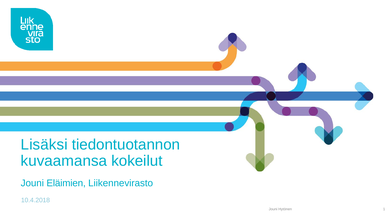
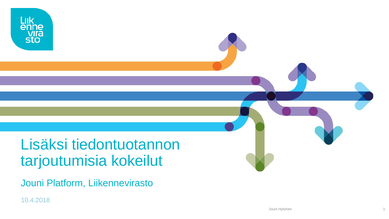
kuvaamansa: kuvaamansa -> tarjoutumisia
Eläimien: Eläimien -> Platform
